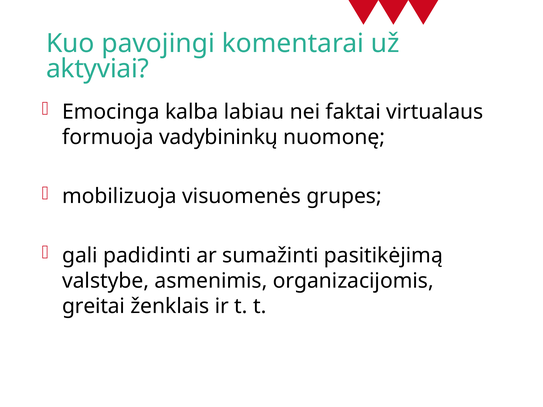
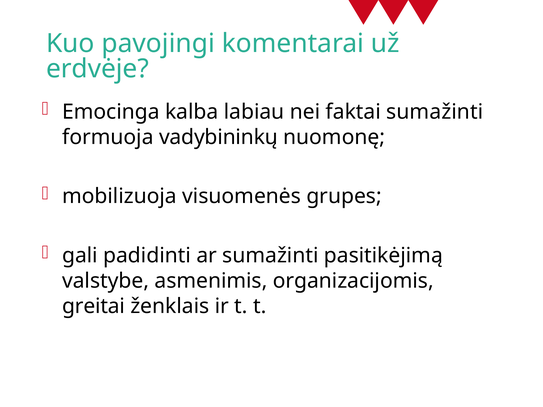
aktyviai: aktyviai -> erdvėje
faktai virtualaus: virtualaus -> sumažinti
